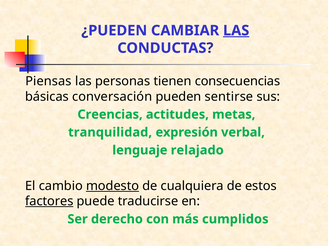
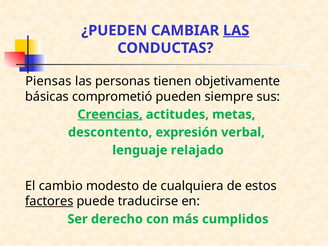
consecuencias: consecuencias -> objetivamente
conversación: conversación -> comprometió
sentirse: sentirse -> siempre
Creencias underline: none -> present
tranquilidad: tranquilidad -> descontento
modesto underline: present -> none
